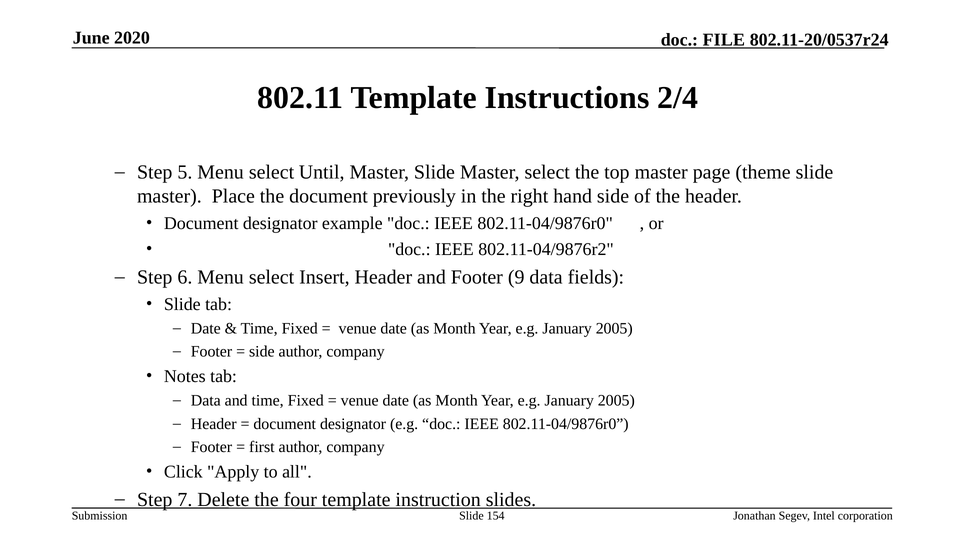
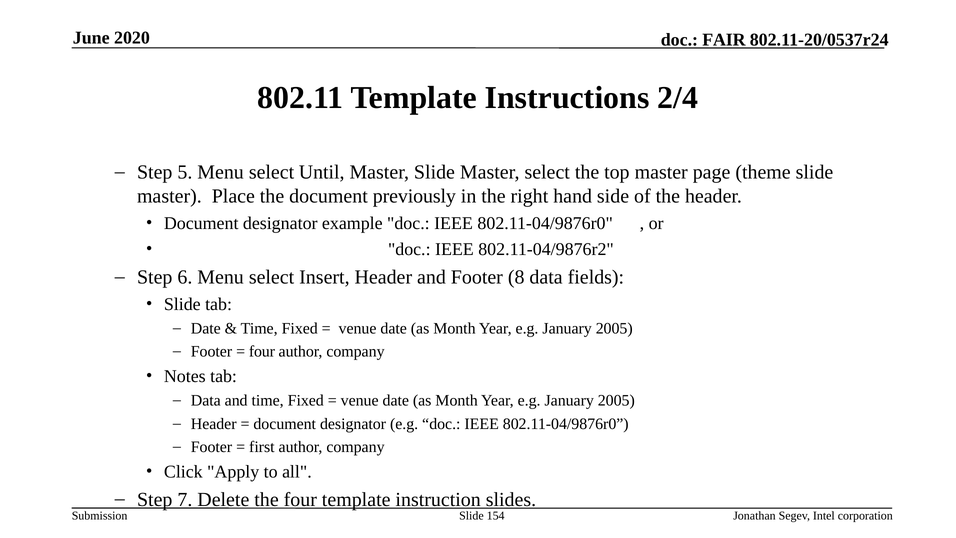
FILE: FILE -> FAIR
9: 9 -> 8
side at (262, 351): side -> four
